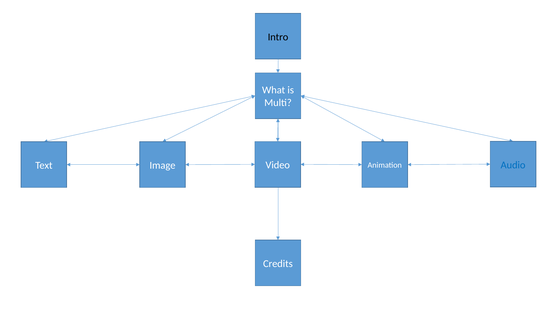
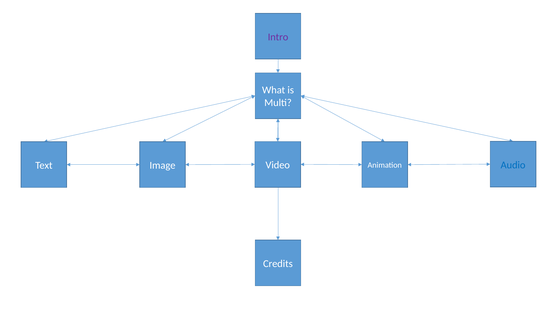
Intro colour: black -> purple
